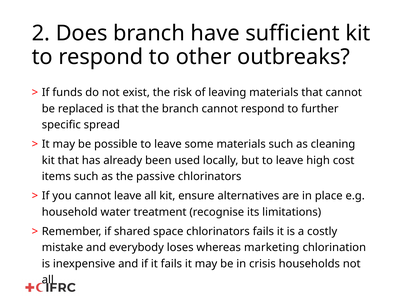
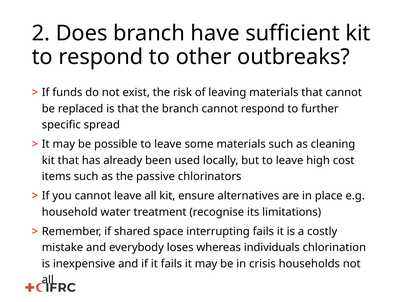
space chlorinators: chlorinators -> interrupting
marketing: marketing -> individuals
